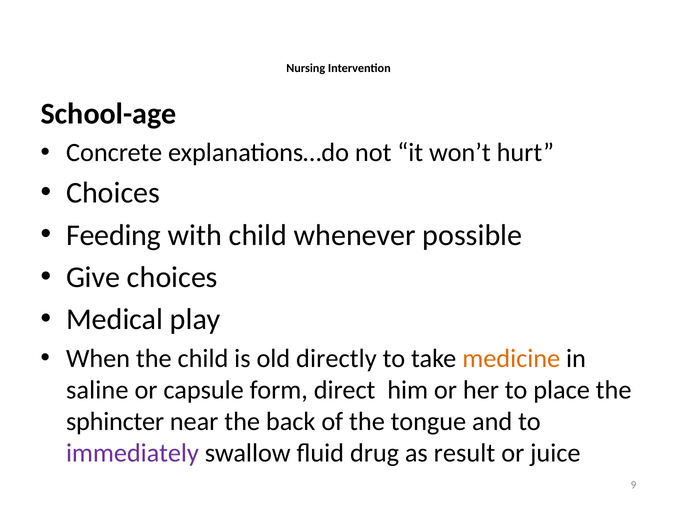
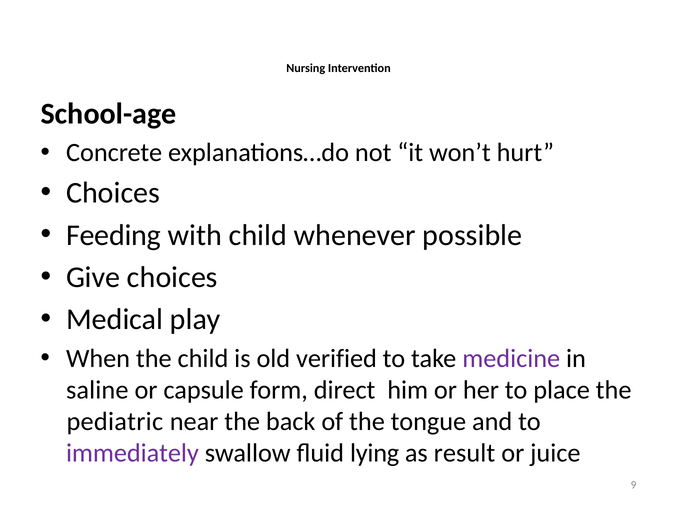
directly: directly -> verified
medicine colour: orange -> purple
sphincter: sphincter -> pediatric
drug: drug -> lying
